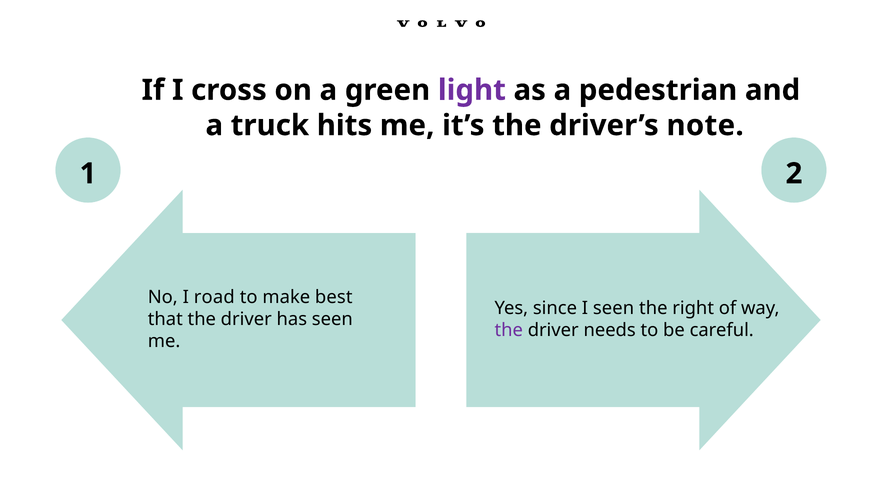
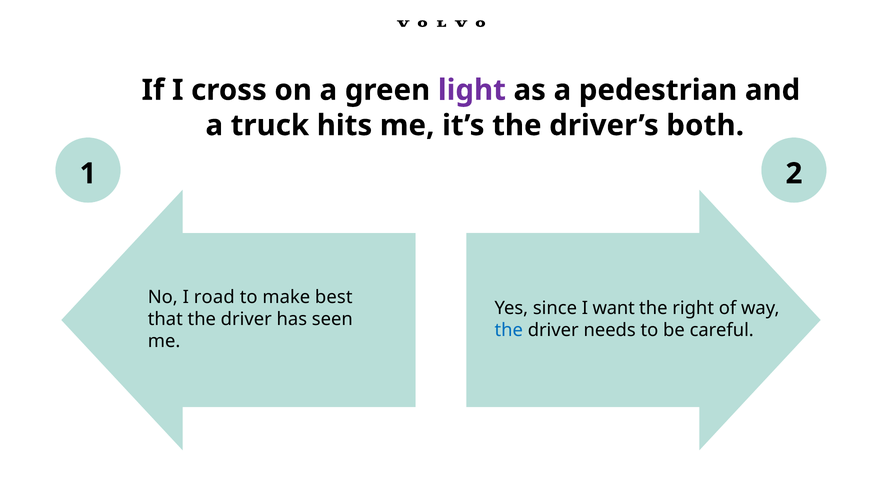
note: note -> both
I seen: seen -> want
the at (509, 330) colour: purple -> blue
